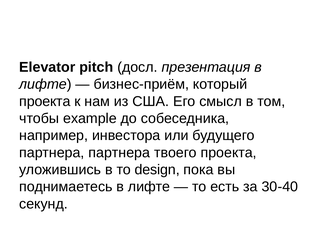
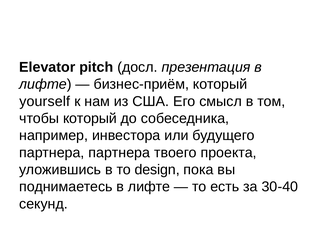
проекта at (45, 101): проекта -> yourself
чтобы example: example -> который
